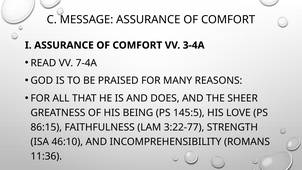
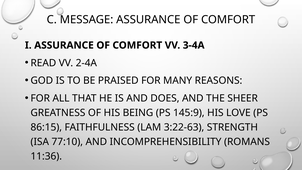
7-4A: 7-4A -> 2-4A
145:5: 145:5 -> 145:9
3:22-77: 3:22-77 -> 3:22-63
46:10: 46:10 -> 77:10
